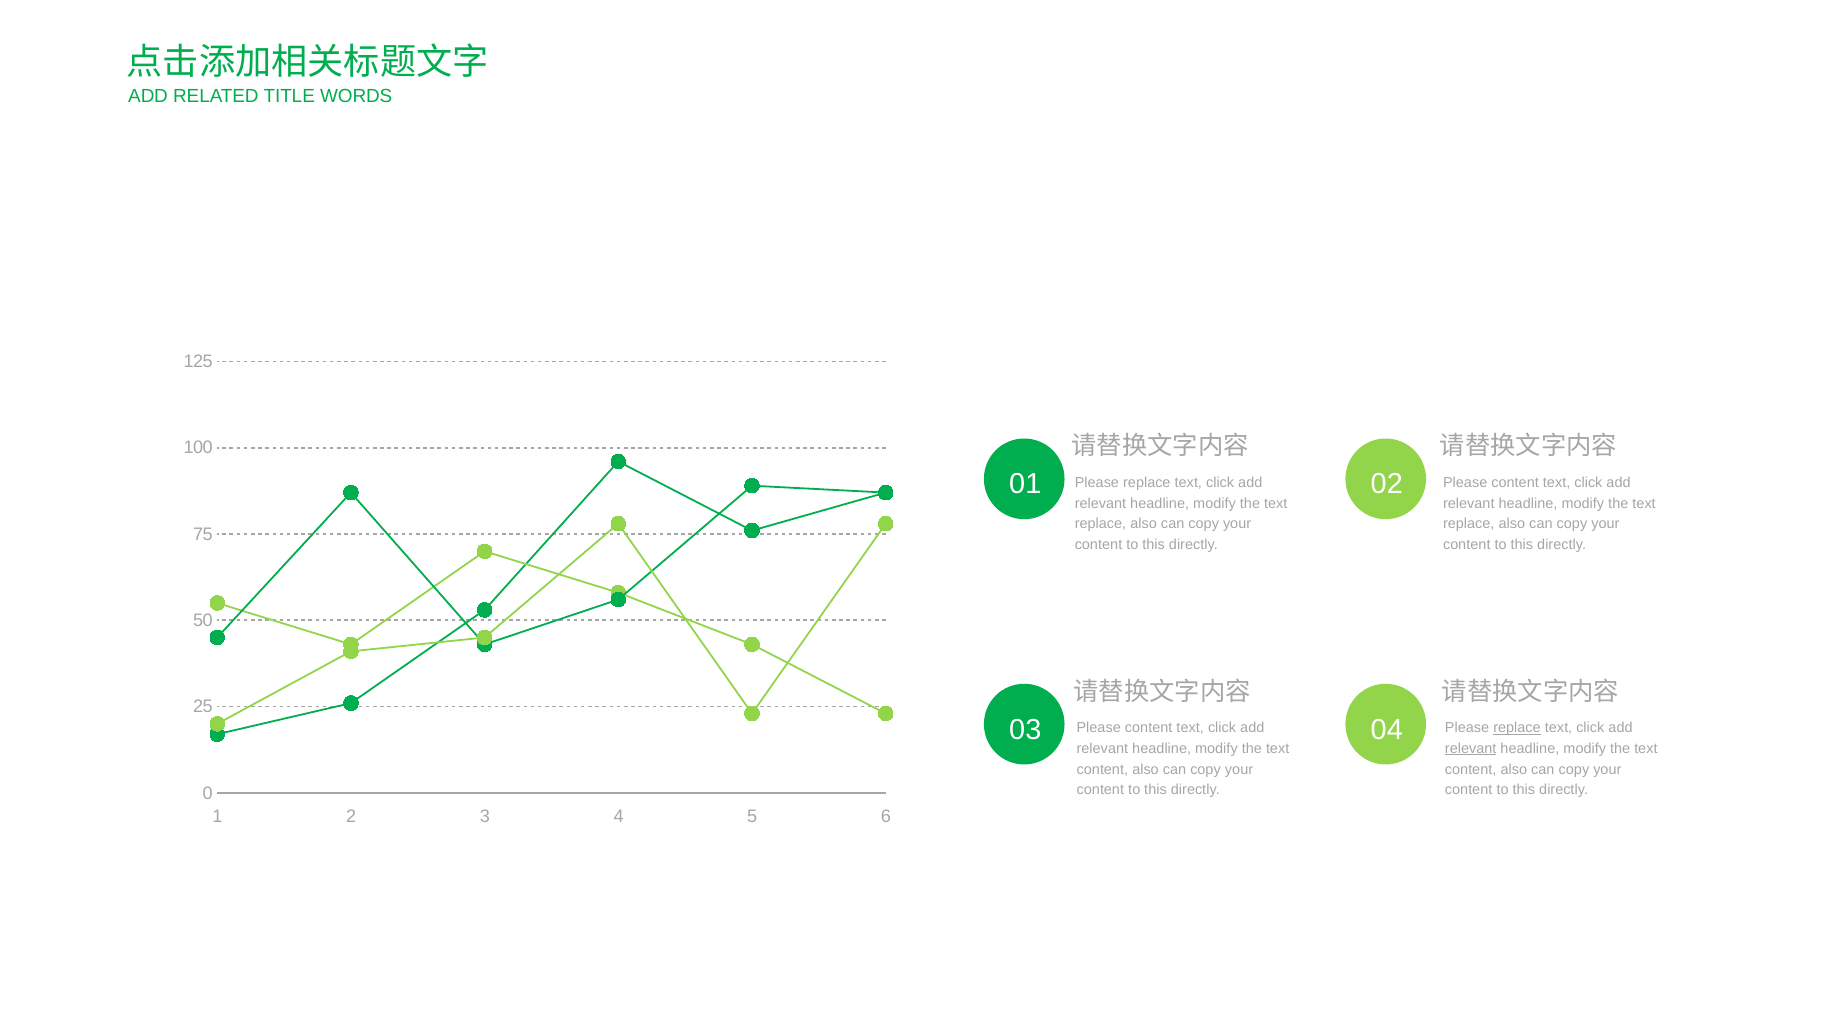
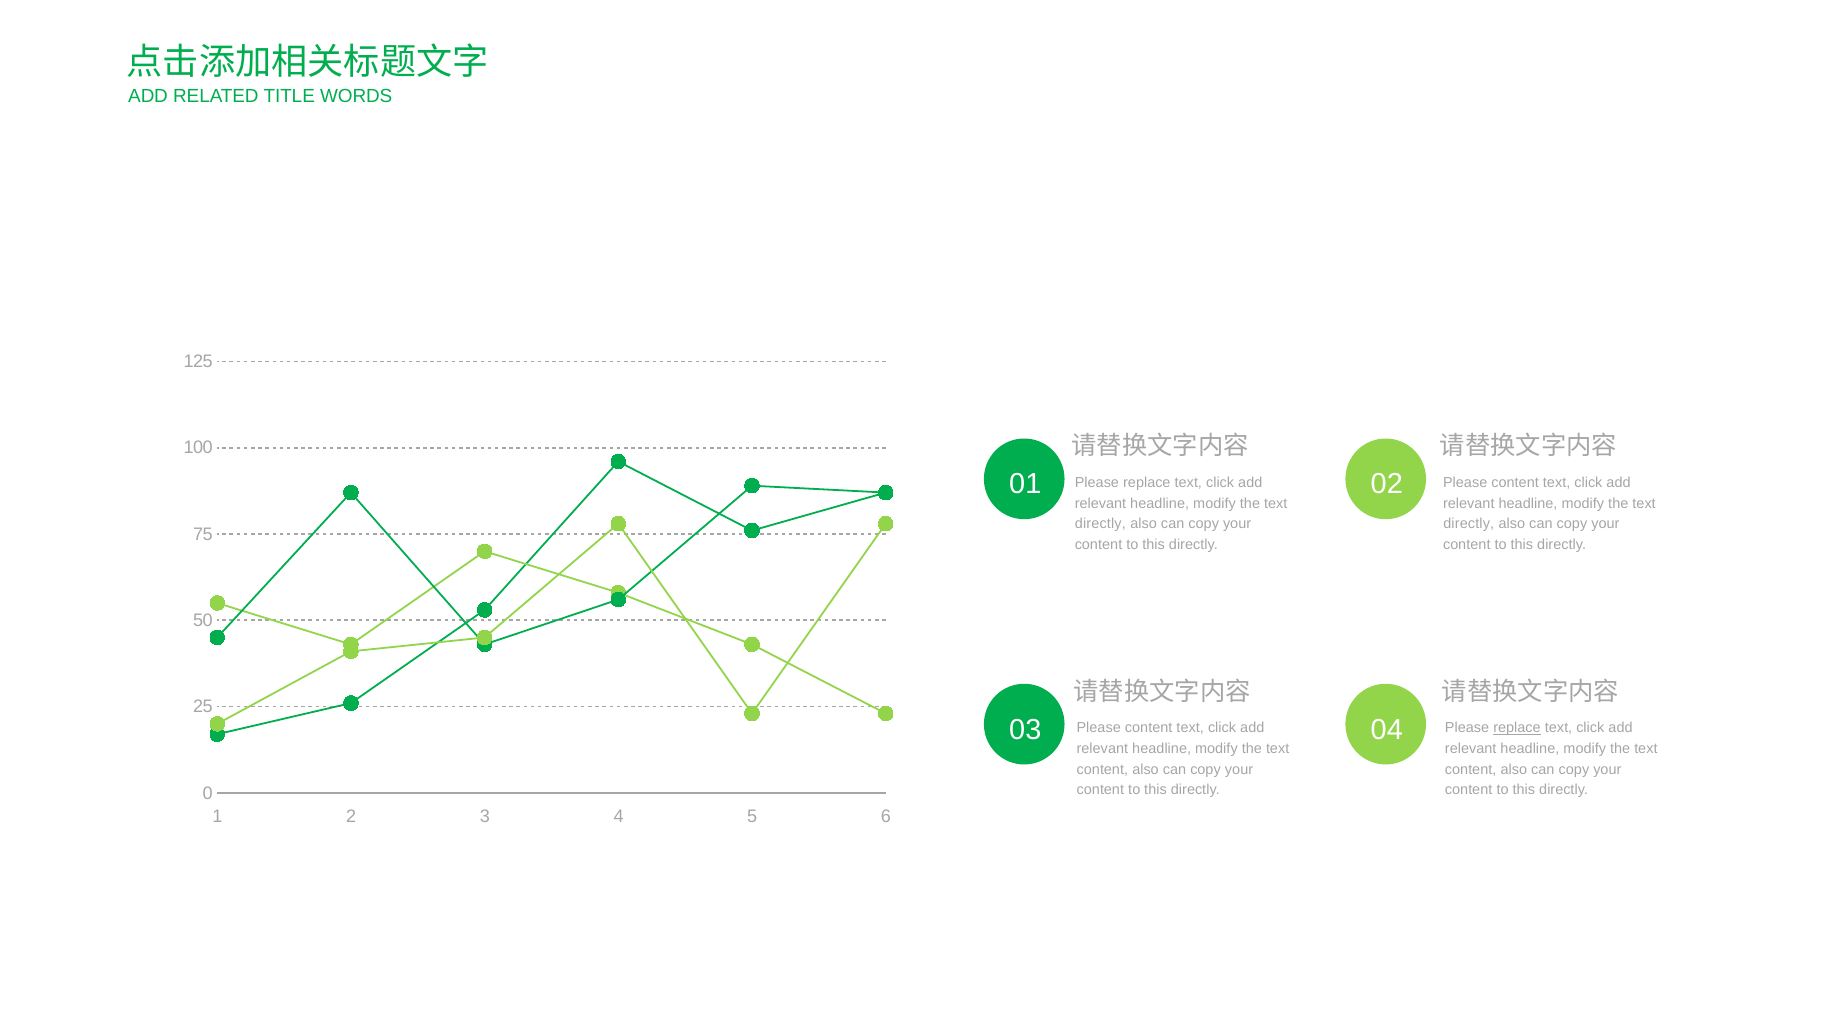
replace at (1100, 524): replace -> directly
replace at (1469, 524): replace -> directly
relevant at (1471, 748) underline: present -> none
